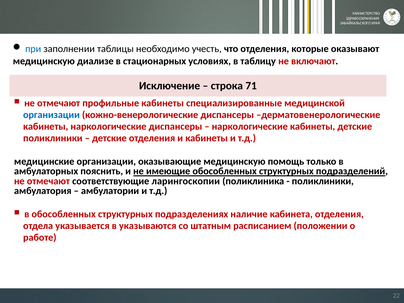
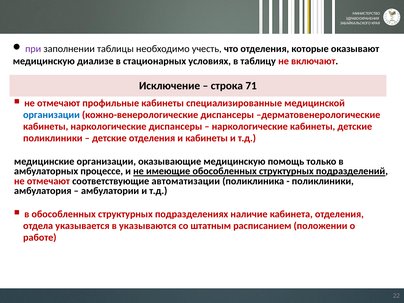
при colour: blue -> purple
пояснить: пояснить -> процессе
ларингоскопии: ларингоскопии -> автоматизации
